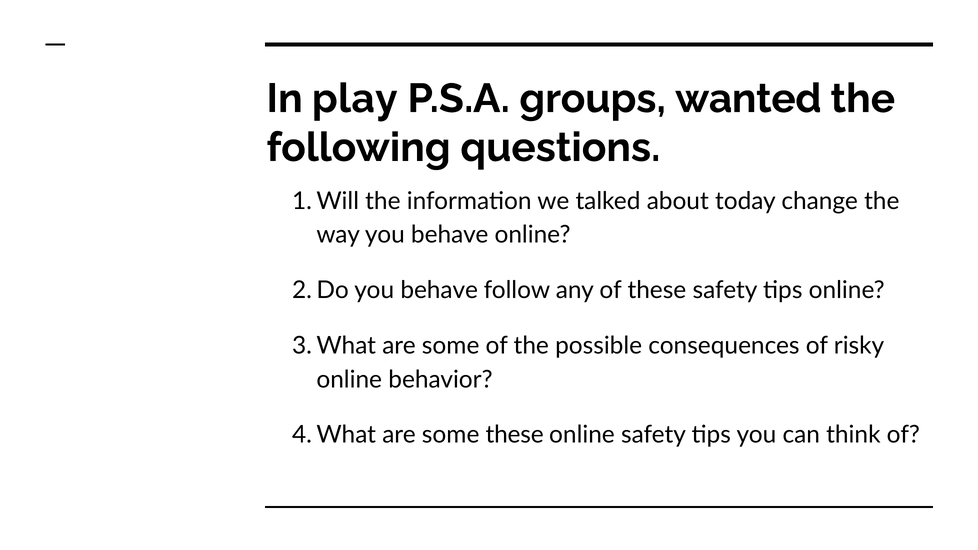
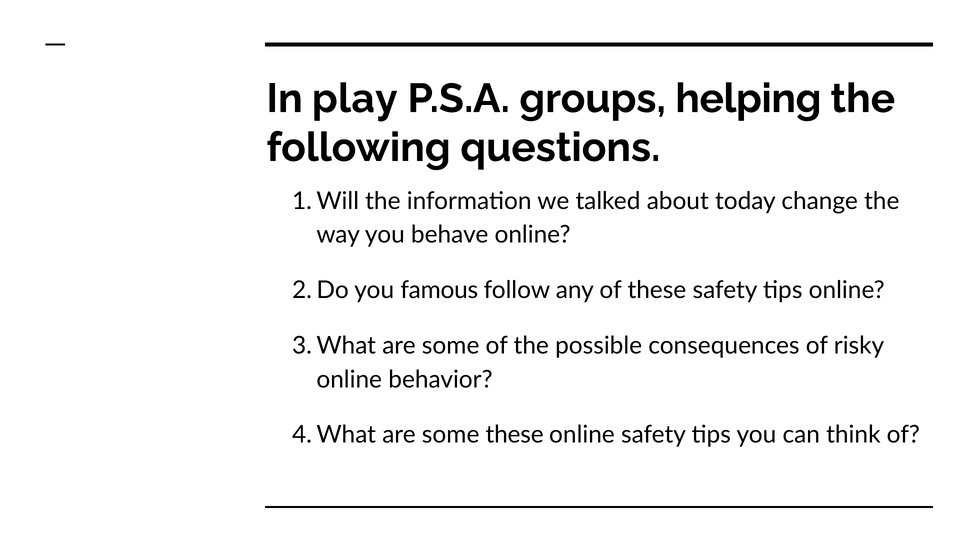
wanted: wanted -> helping
behave at (439, 290): behave -> famous
